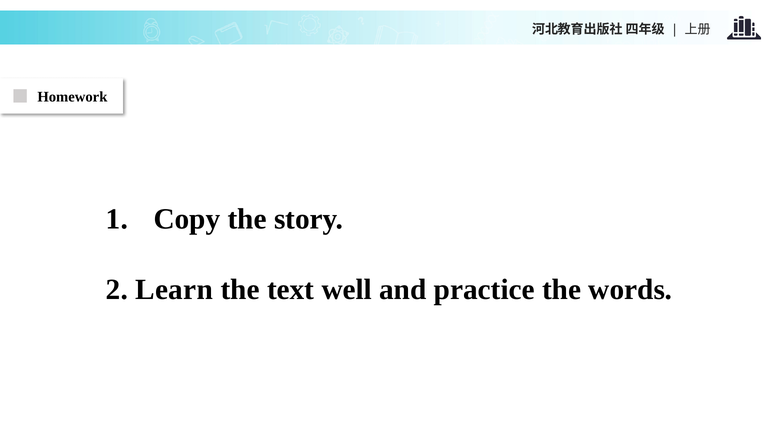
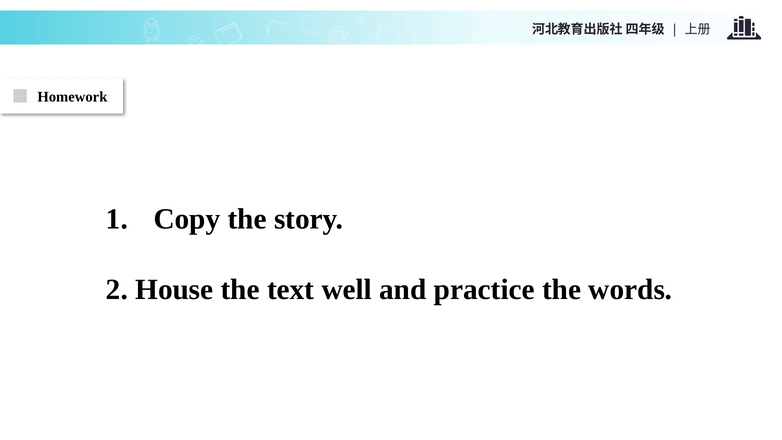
Learn: Learn -> House
